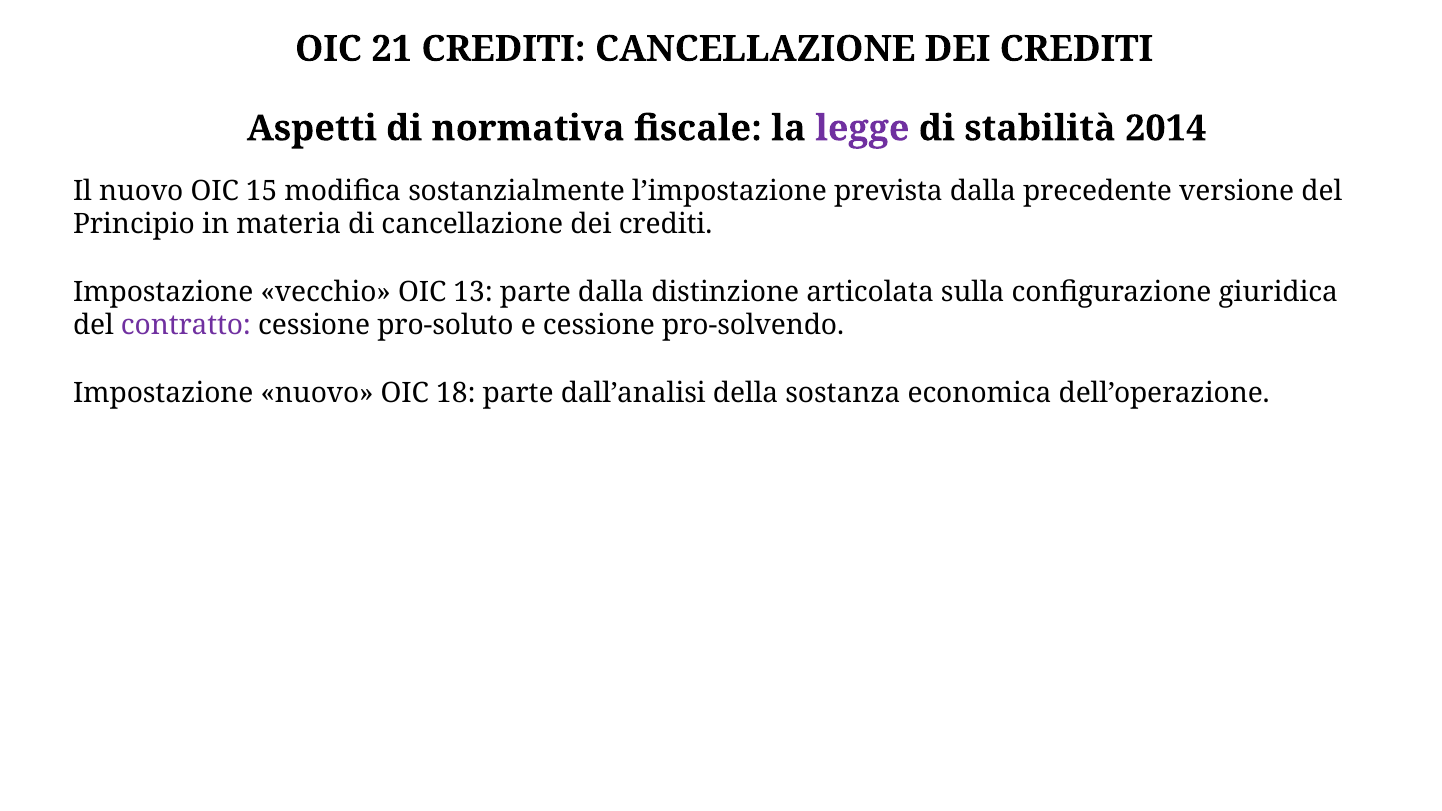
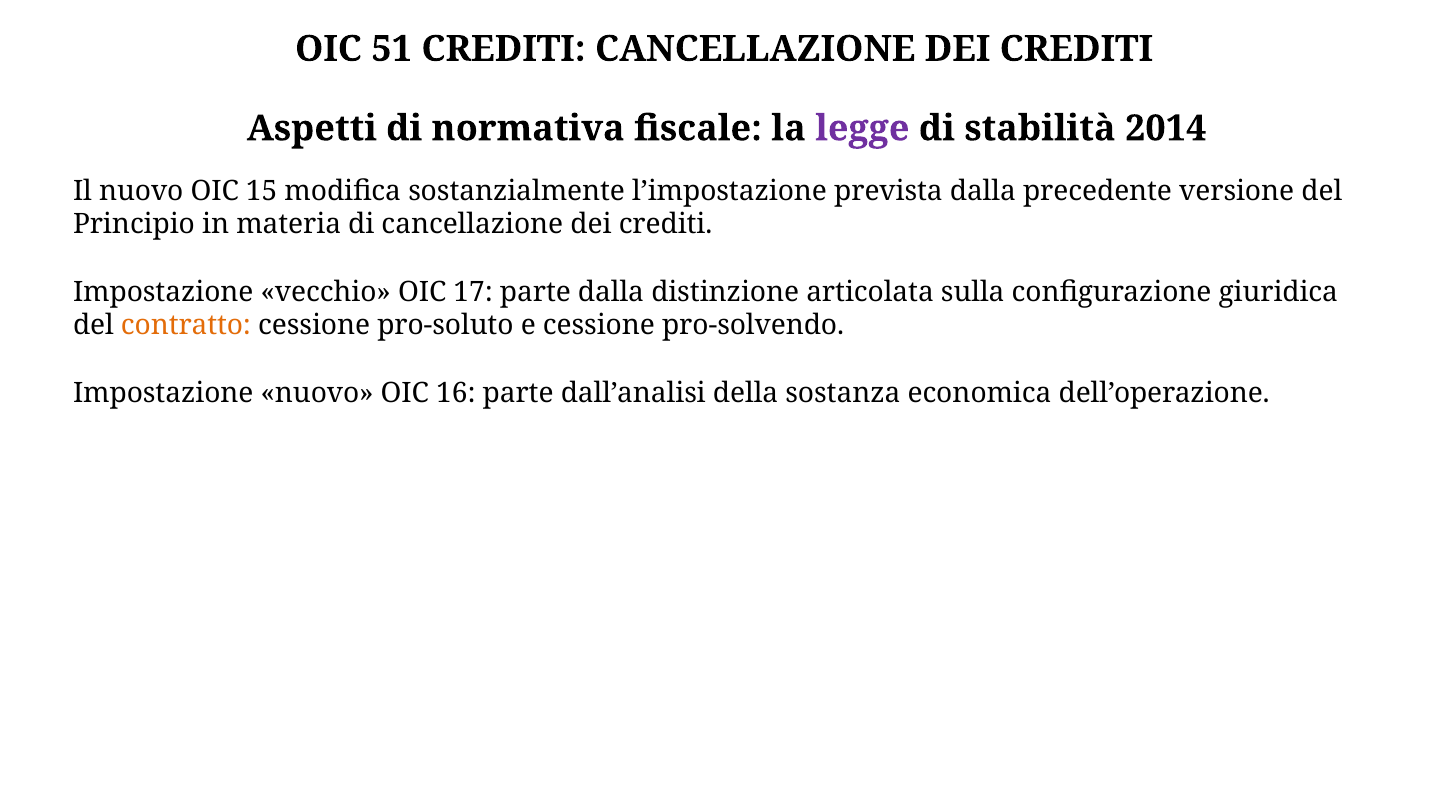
21: 21 -> 51
13: 13 -> 17
contratto colour: purple -> orange
18: 18 -> 16
